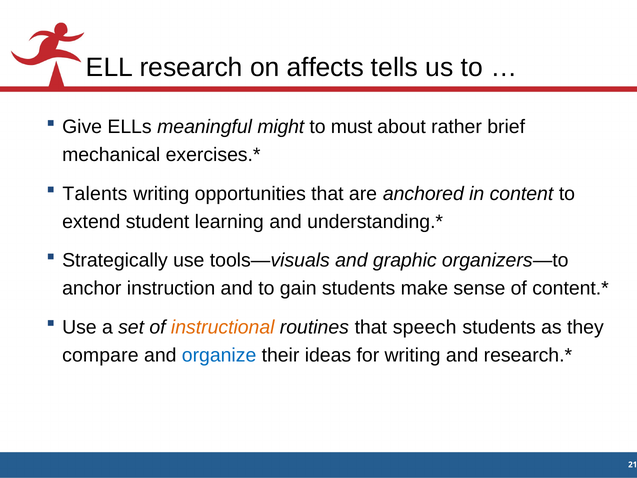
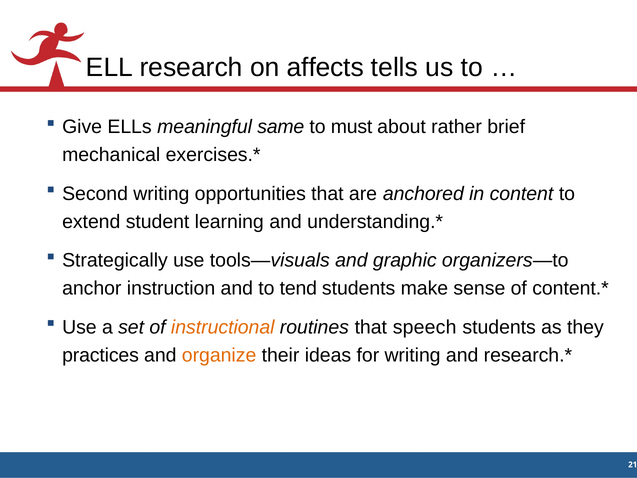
might: might -> same
Talents: Talents -> Second
gain: gain -> tend
compare: compare -> practices
organize colour: blue -> orange
